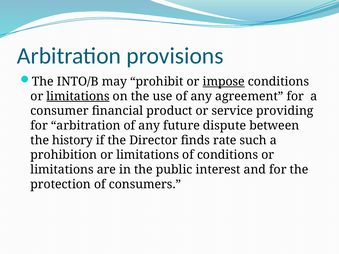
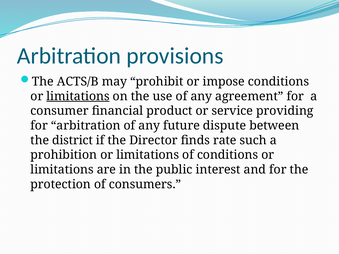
INTO/B: INTO/B -> ACTS/B
impose underline: present -> none
history: history -> district
